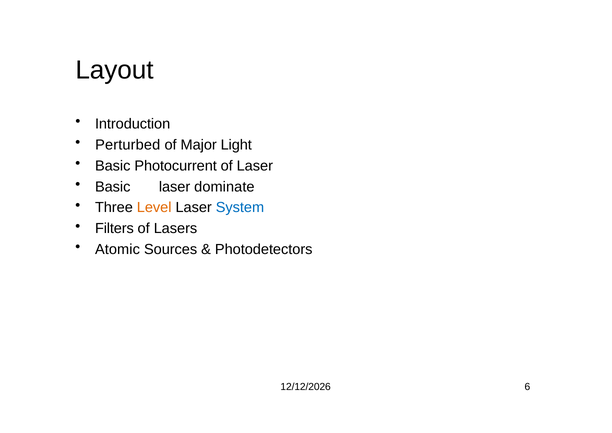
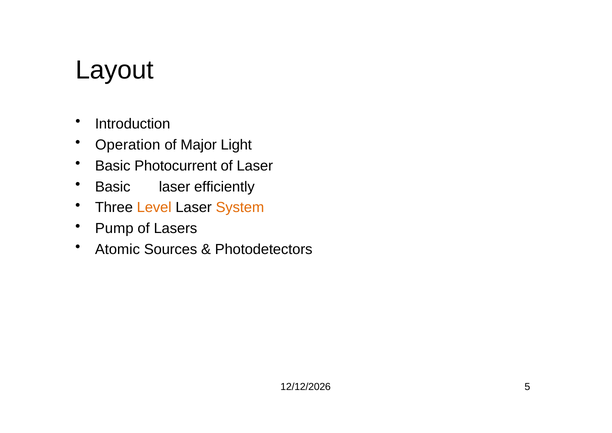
Perturbed: Perturbed -> Operation
dominate: dominate -> efficiently
System colour: blue -> orange
Filters: Filters -> Pump
6: 6 -> 5
